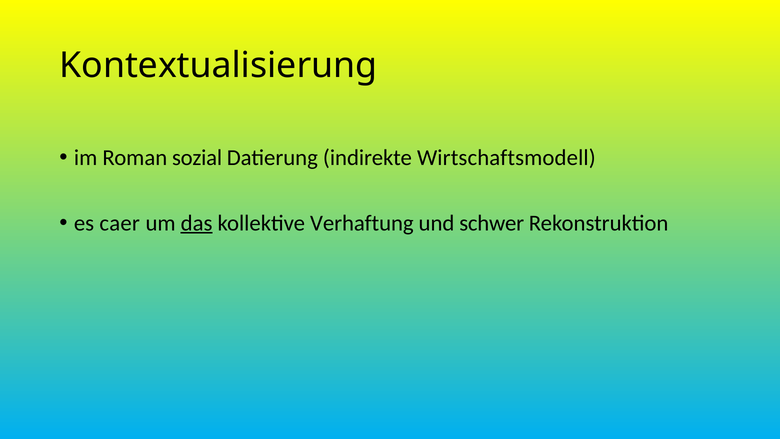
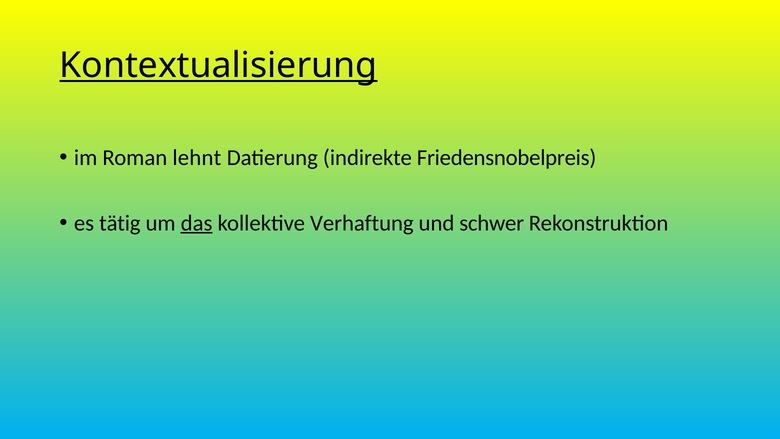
Kontextualisierung underline: none -> present
sozial: sozial -> lehnt
Wirtschaftsmodell: Wirtschaftsmodell -> Friedensnobelpreis
caer: caer -> tätig
